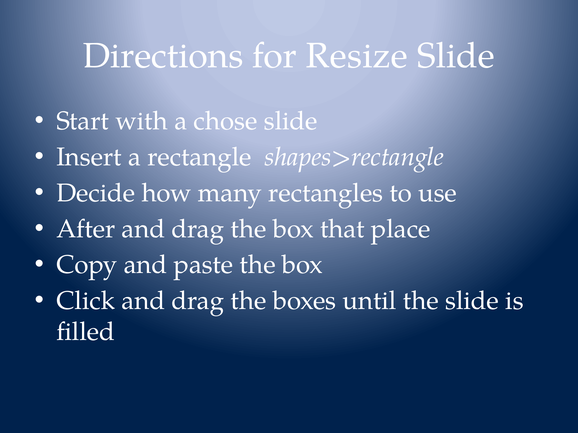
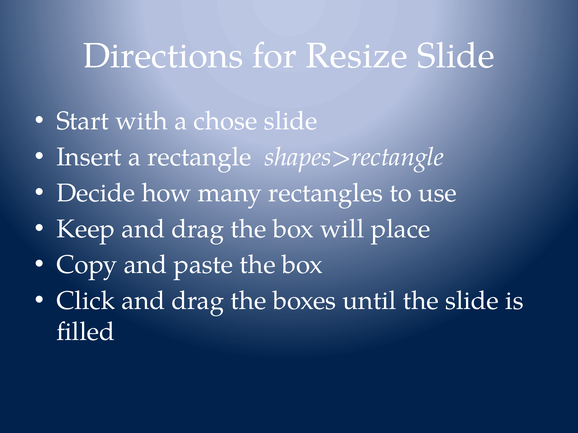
After: After -> Keep
that: that -> will
